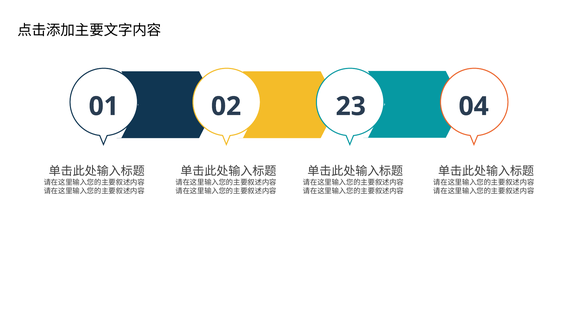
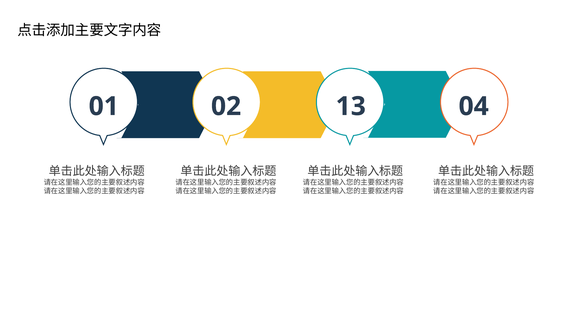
23: 23 -> 13
